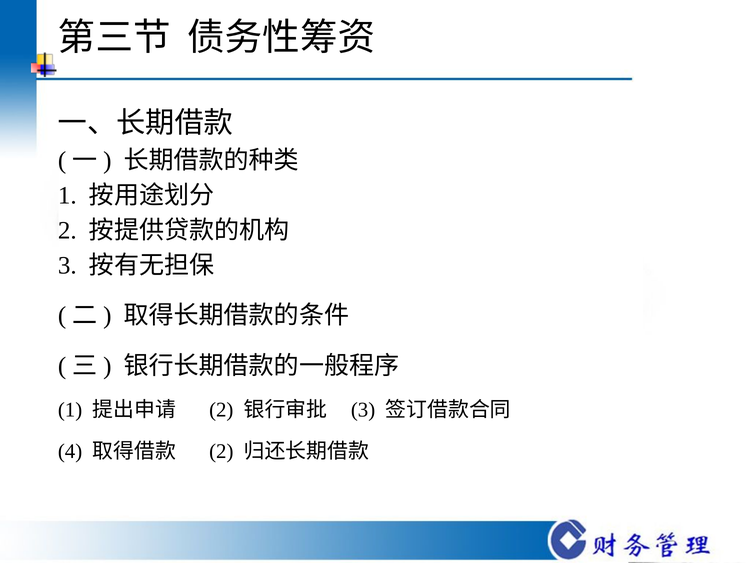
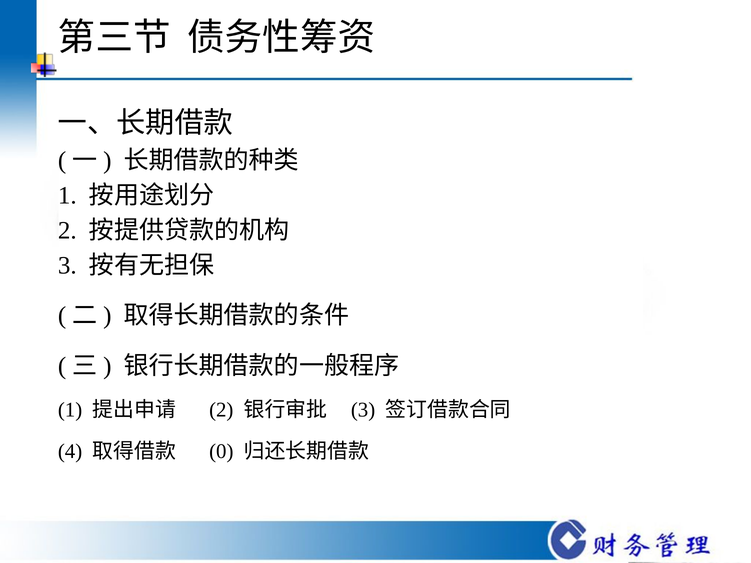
2 at (221, 452): 2 -> 0
